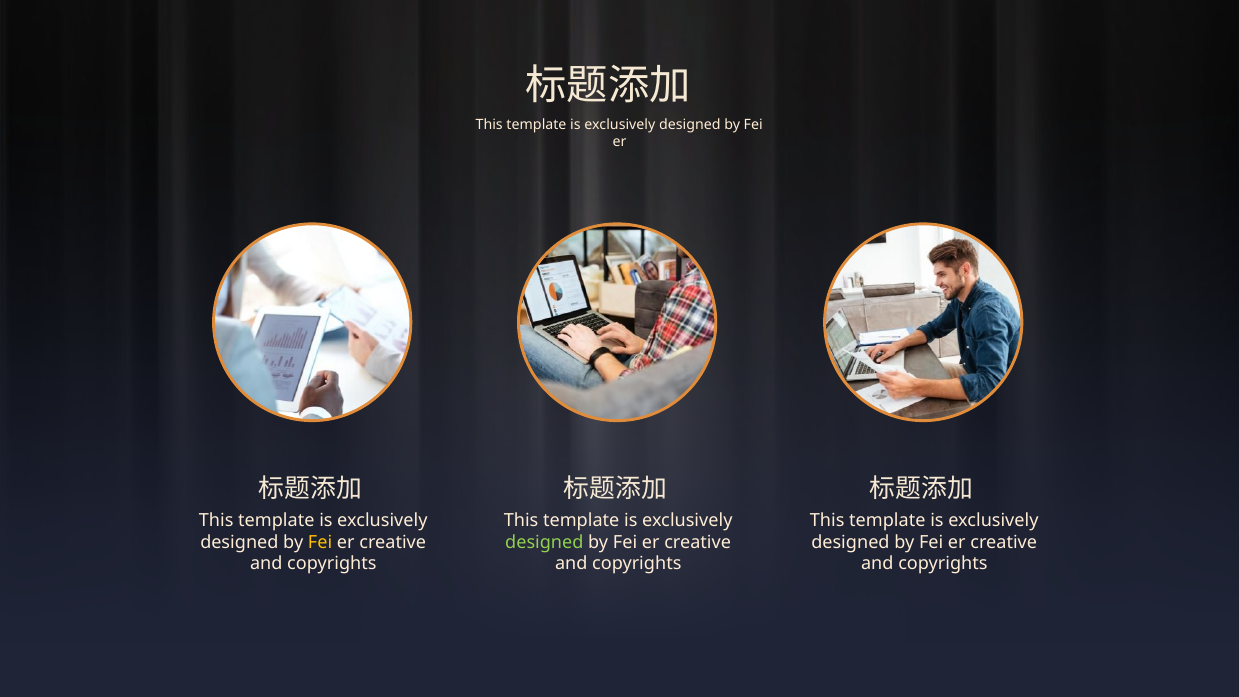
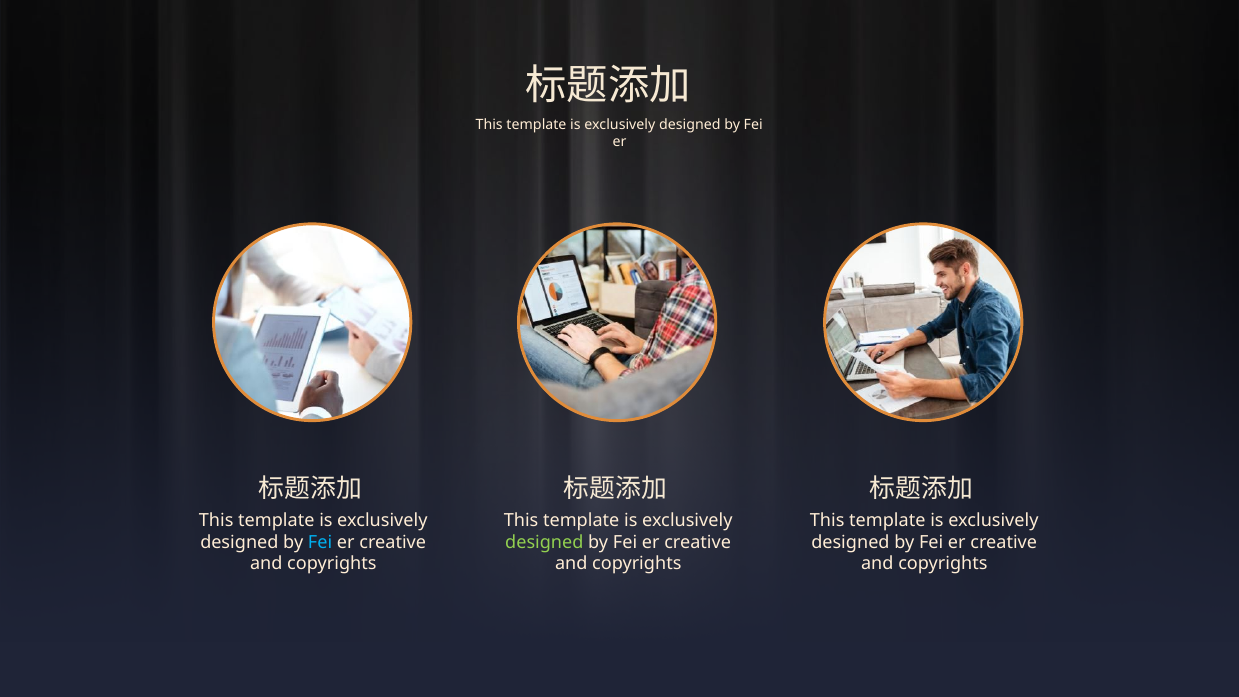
Fei at (320, 542) colour: yellow -> light blue
